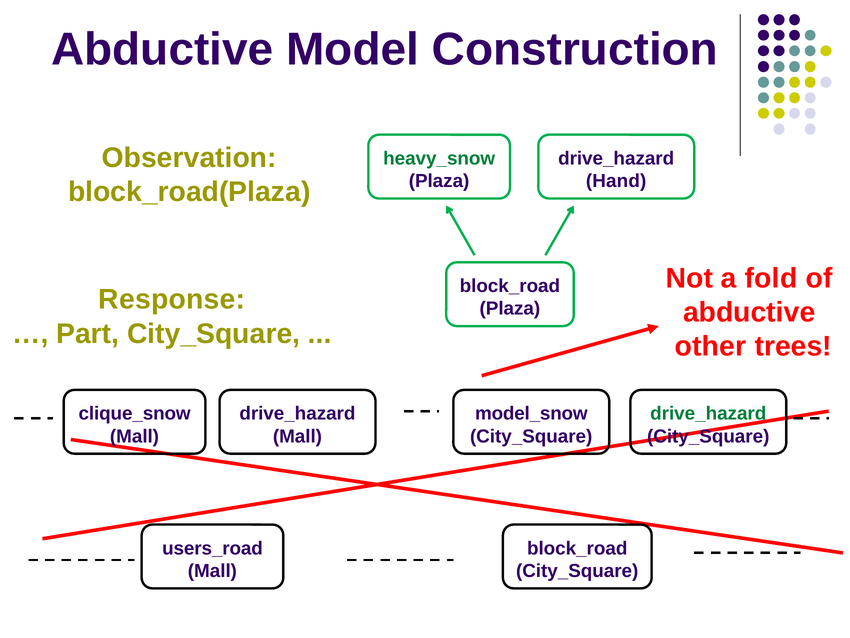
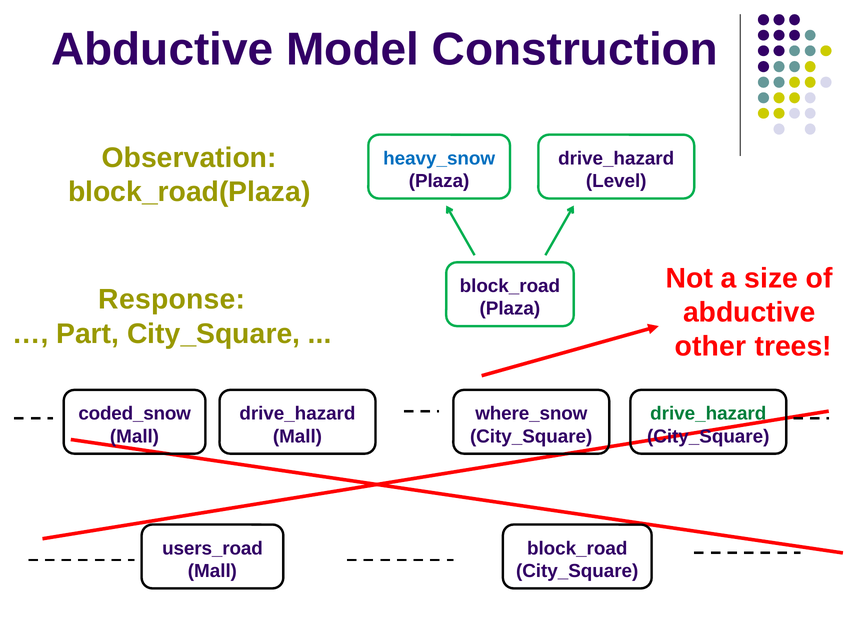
heavy_snow colour: green -> blue
Hand: Hand -> Level
fold: fold -> size
clique_snow: clique_snow -> coded_snow
model_snow: model_snow -> where_snow
